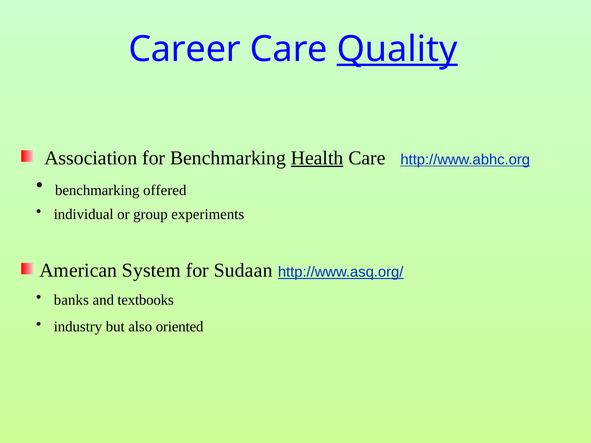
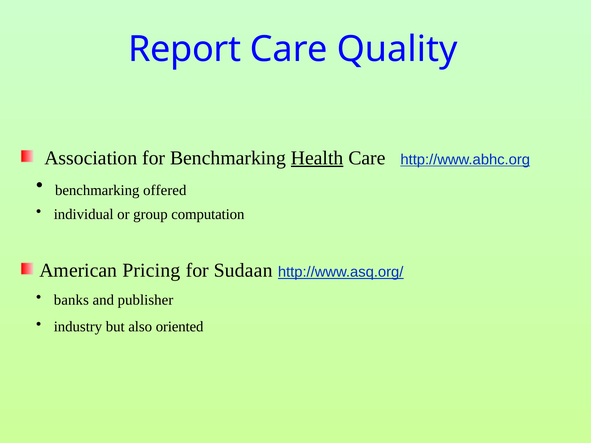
Career: Career -> Report
Quality underline: present -> none
experiments: experiments -> computation
System: System -> Pricing
textbooks: textbooks -> publisher
